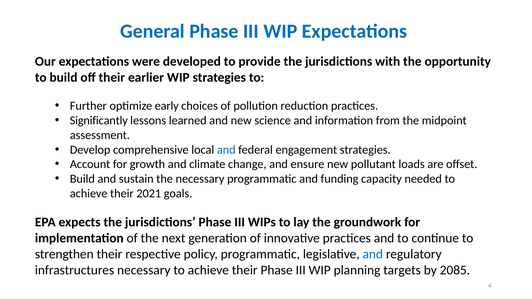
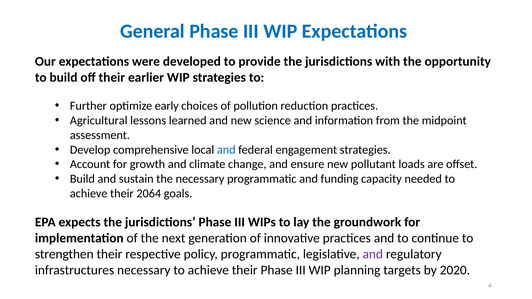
Significantly: Significantly -> Agricultural
2021: 2021 -> 2064
and at (373, 254) colour: blue -> purple
2085: 2085 -> 2020
